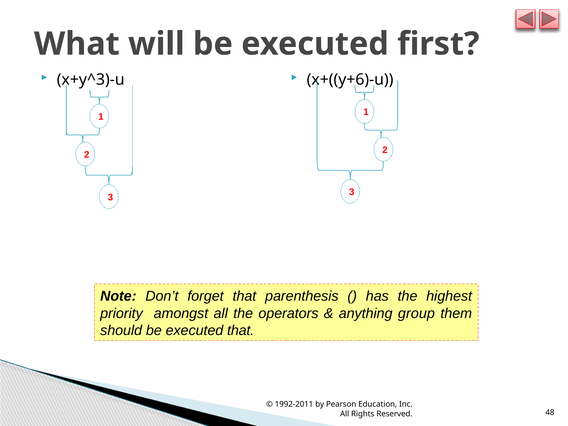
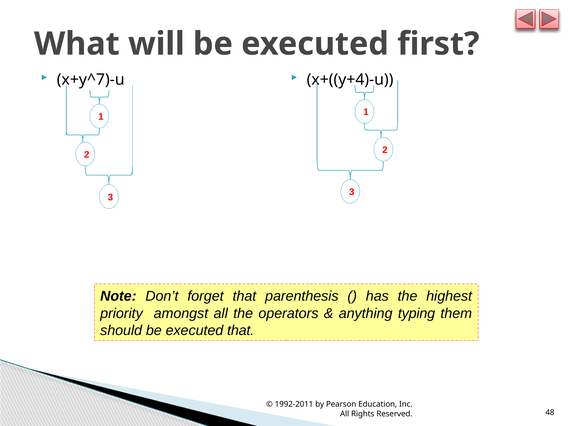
x+y^3)-u: x+y^3)-u -> x+y^7)-u
x+((y+6)-u: x+((y+6)-u -> x+((y+4)-u
group: group -> typing
